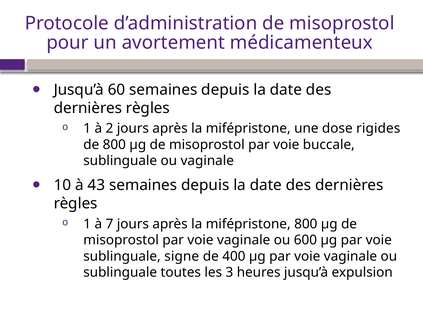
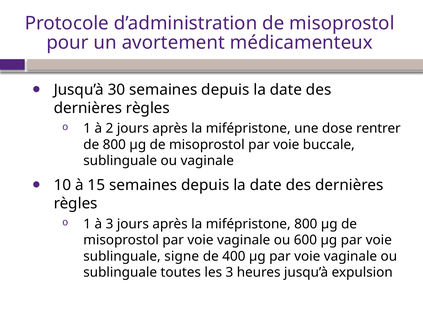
60: 60 -> 30
rigides: rigides -> rentrer
43: 43 -> 15
à 7: 7 -> 3
